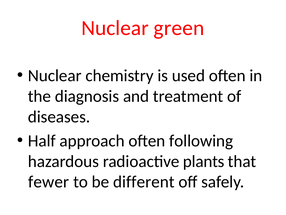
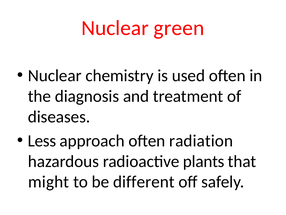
Half: Half -> Less
following: following -> radiation
fewer: fewer -> might
